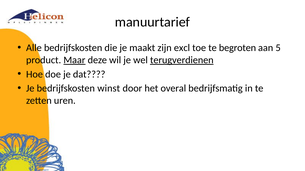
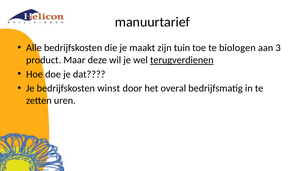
excl: excl -> tuin
begroten: begroten -> biologen
5: 5 -> 3
Maar underline: present -> none
